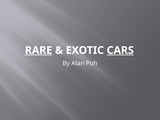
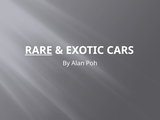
CARS underline: present -> none
